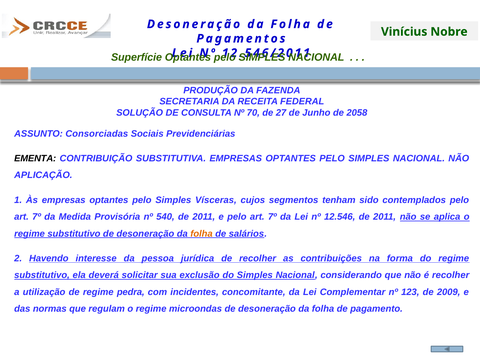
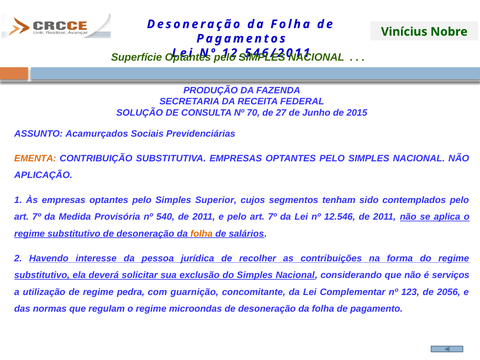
2058: 2058 -> 2015
Consorciadas: Consorciadas -> Acamurçados
EMENTA colour: black -> orange
Vísceras: Vísceras -> Superior
é recolher: recolher -> serviços
incidentes: incidentes -> guarnição
2009: 2009 -> 2056
